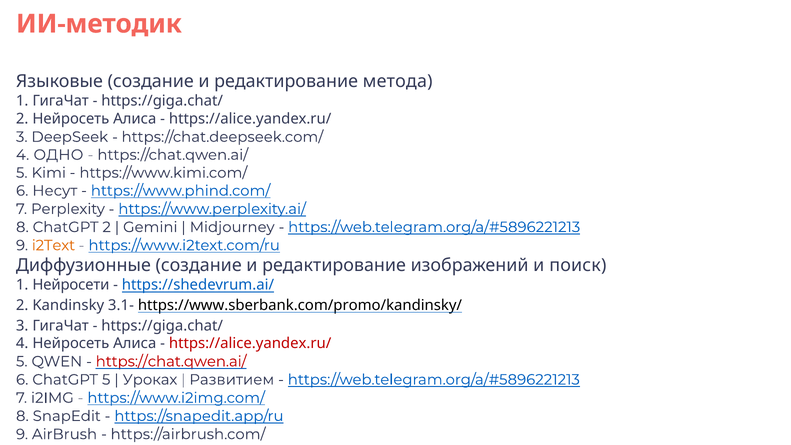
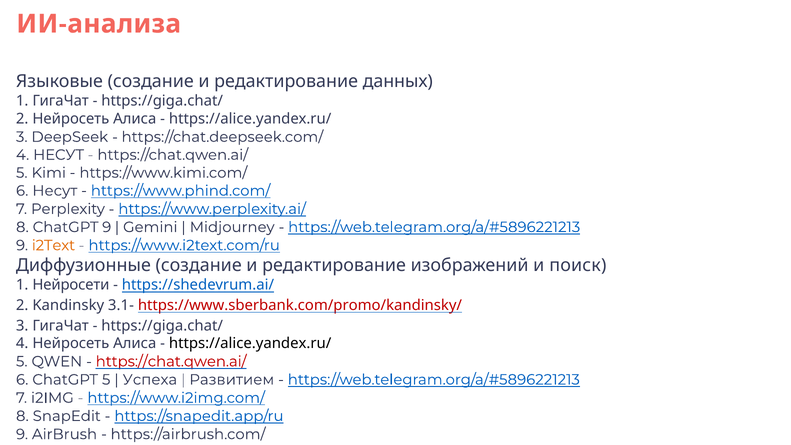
ИИ-методик: ИИ-методик -> ИИ-анализа
метода: метода -> данных
4 ОДНО: ОДНО -> НЕСУТ
ChatGPT 2: 2 -> 9
https://www.sberbank.com/promo/kandinsky/ colour: black -> red
https://alice.yandex.ru/ at (250, 343) colour: red -> black
Уроках: Уроках -> Успеха
